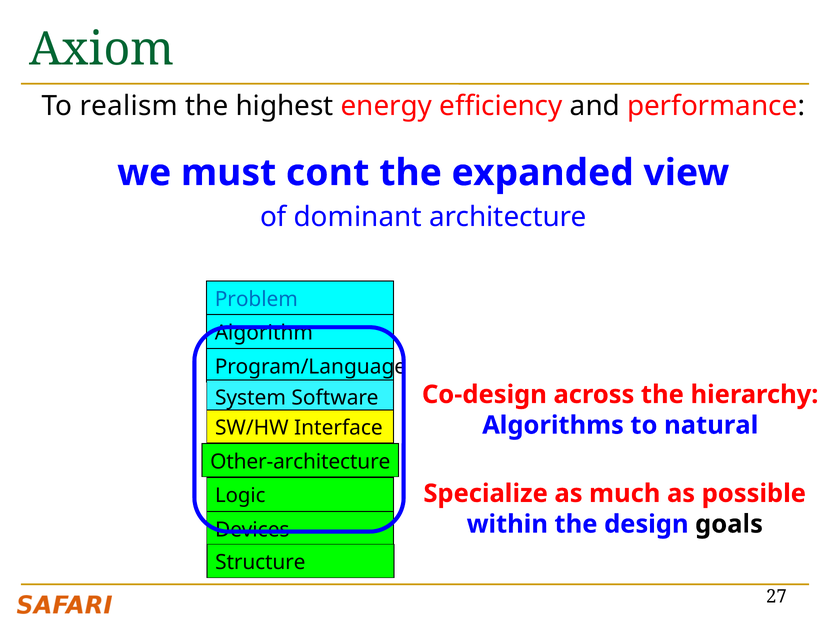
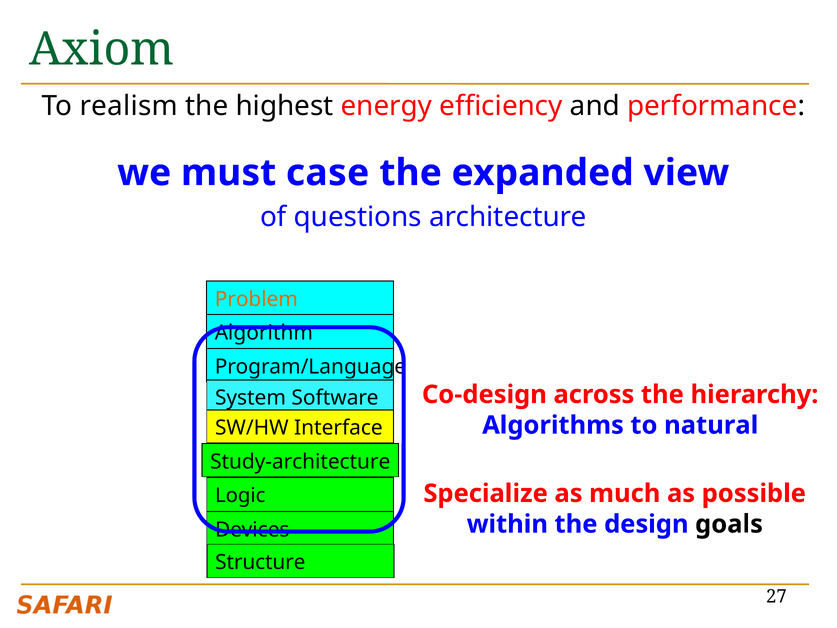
cont: cont -> case
dominant: dominant -> questions
Problem colour: blue -> orange
Other-architecture: Other-architecture -> Study-architecture
